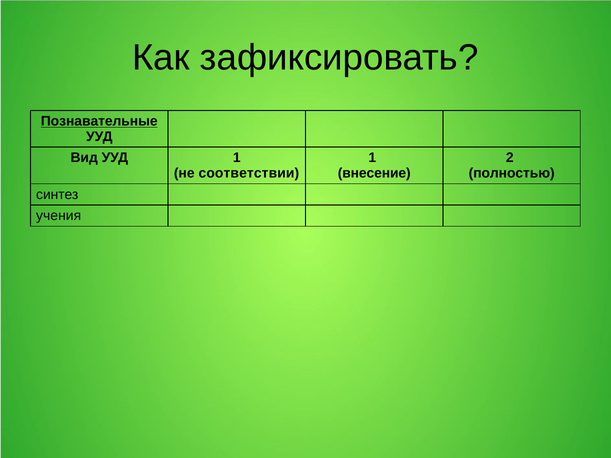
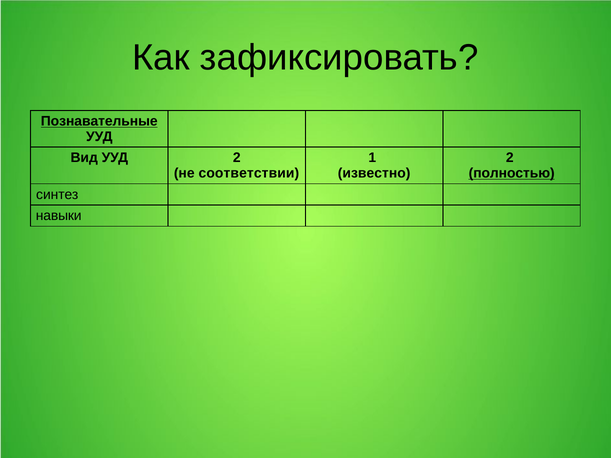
УУД 1: 1 -> 2
внесение: внесение -> известно
полностью underline: none -> present
учения: учения -> навыки
